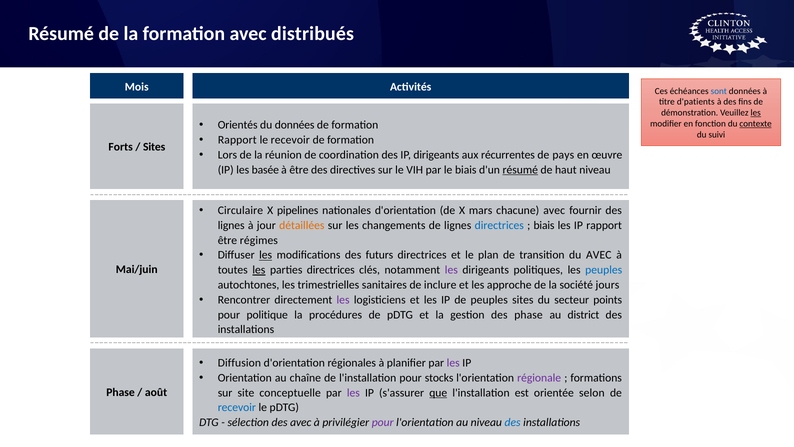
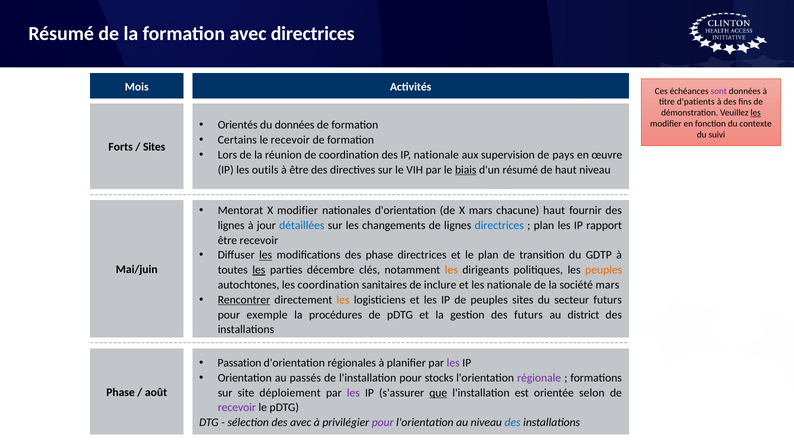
avec distribués: distribués -> directrices
sont colour: blue -> purple
contexte underline: present -> none
Rapport at (237, 140): Rapport -> Certains
IP dirigeants: dirigeants -> nationale
récurrentes: récurrentes -> supervision
basée: basée -> outils
biais at (466, 170) underline: none -> present
résumé at (520, 170) underline: present -> none
Circulaire: Circulaire -> Mentorat
X pipelines: pipelines -> modifier
chacune avec: avec -> haut
détaillées colour: orange -> blue
biais at (544, 225): biais -> plan
être régimes: régimes -> recevoir
des futurs: futurs -> phase
du AVEC: AVEC -> GDTP
parties directrices: directrices -> décembre
les at (451, 270) colour: purple -> orange
peuples at (604, 270) colour: blue -> orange
les trimestrielles: trimestrielles -> coordination
les approche: approche -> nationale
société jours: jours -> mars
Rencontrer underline: none -> present
les at (343, 300) colour: purple -> orange
secteur points: points -> futurs
politique: politique -> exemple
des phase: phase -> futurs
Diffusion: Diffusion -> Passation
chaîne: chaîne -> passés
conceptuelle: conceptuelle -> déploiement
recevoir at (237, 407) colour: blue -> purple
